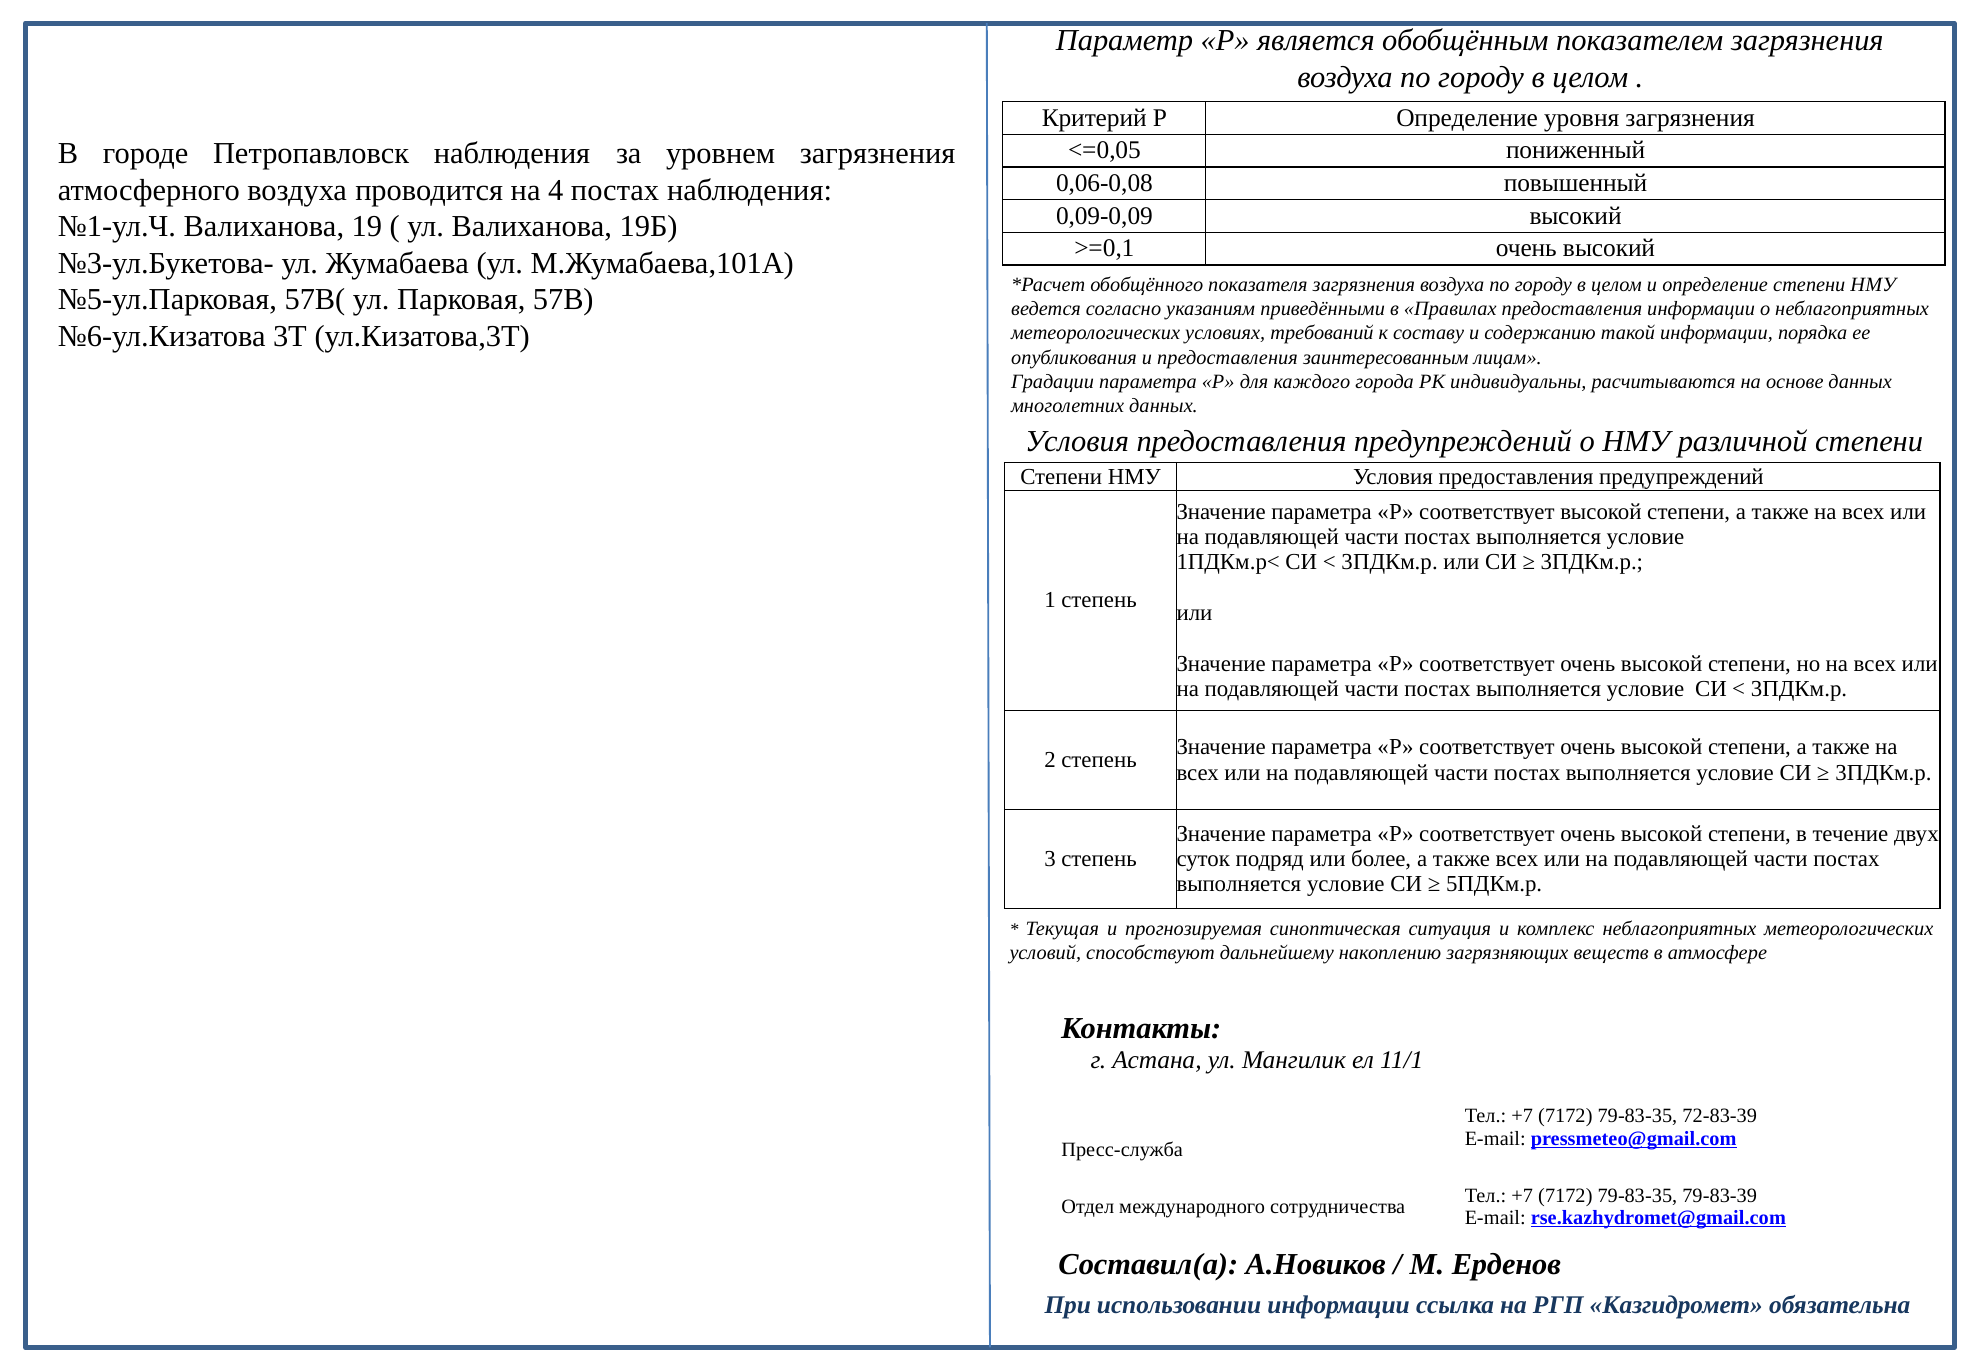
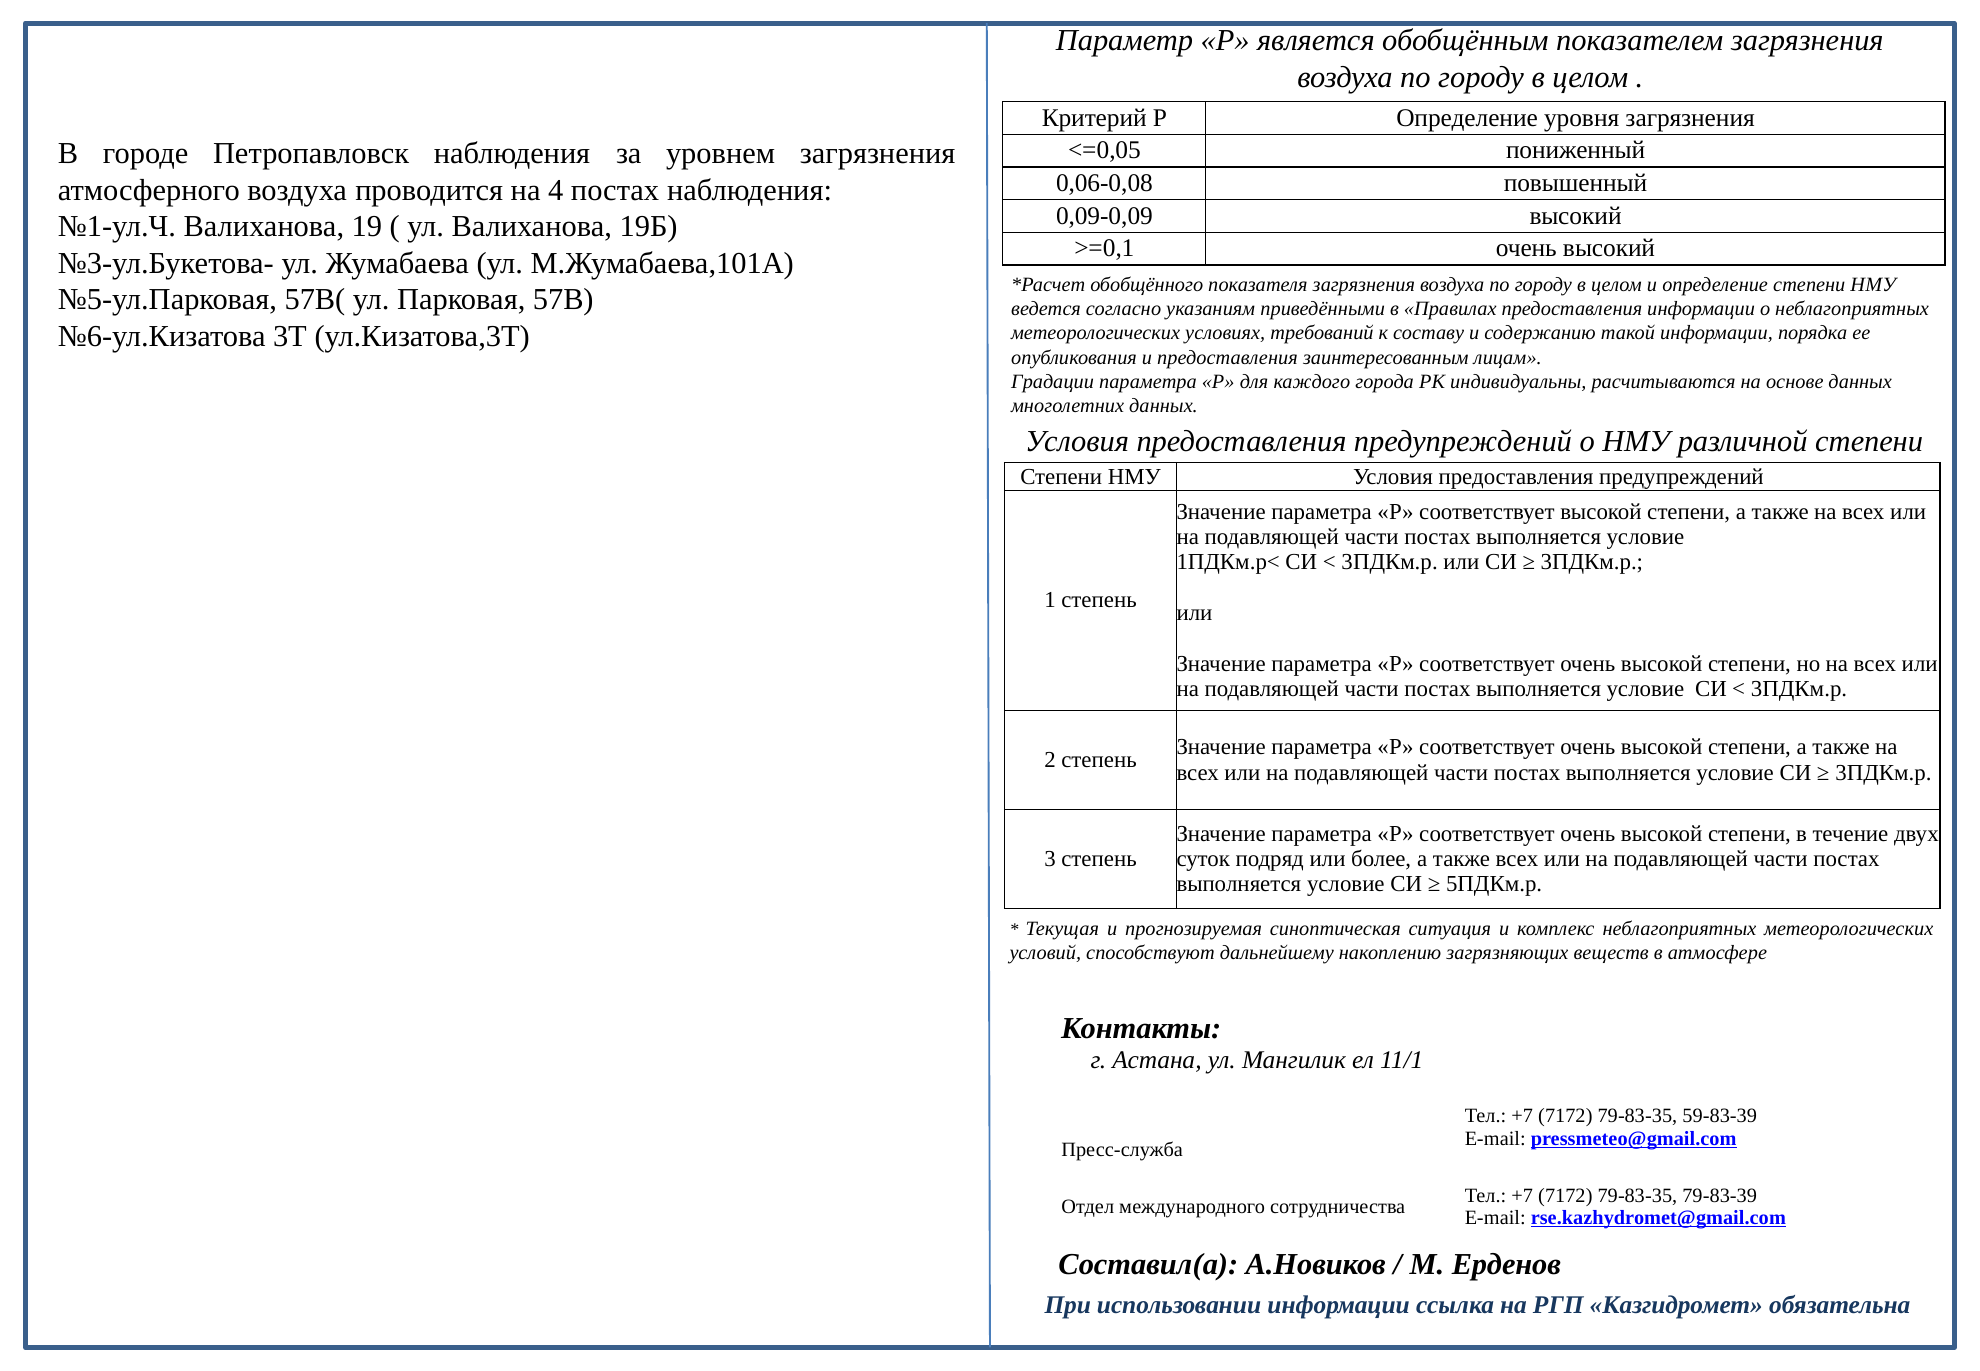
72-83-39: 72-83-39 -> 59-83-39
